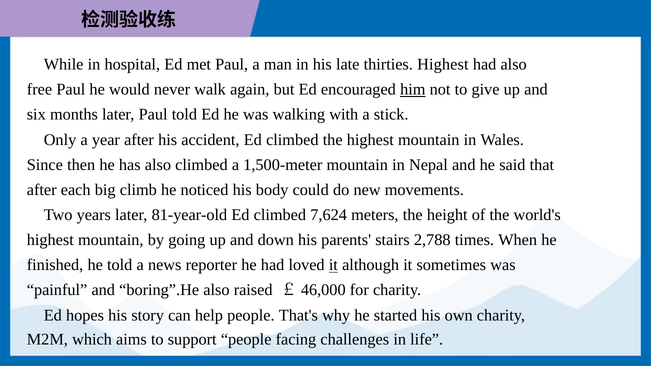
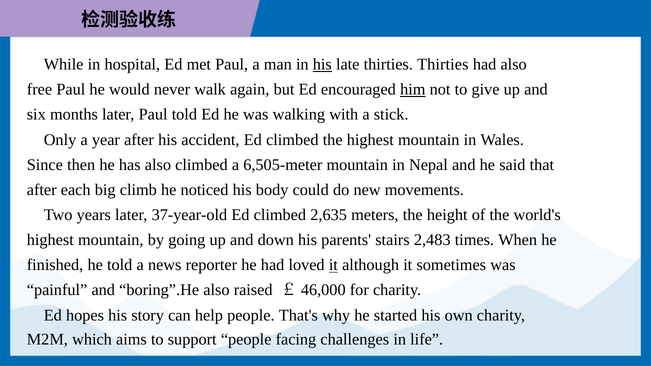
his at (322, 64) underline: none -> present
thirties Highest: Highest -> Thirties
1,500-meter: 1,500-meter -> 6,505-meter
81-year-old: 81-year-old -> 37-year-old
7,624: 7,624 -> 2,635
2,788: 2,788 -> 2,483
